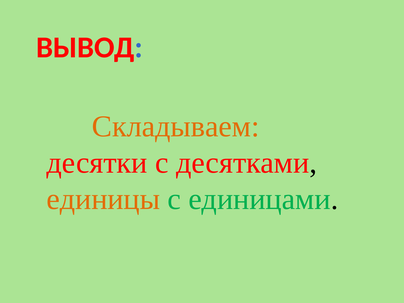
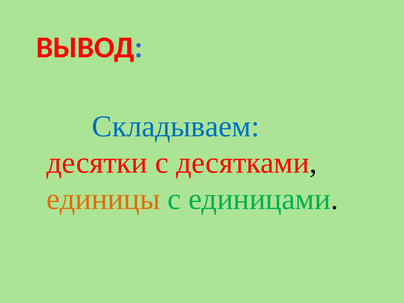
Складываем colour: orange -> blue
